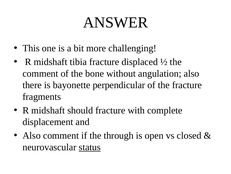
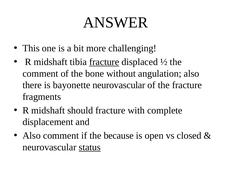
fracture at (104, 62) underline: none -> present
bayonette perpendicular: perpendicular -> neurovascular
through: through -> because
